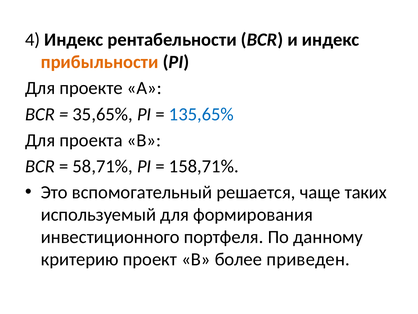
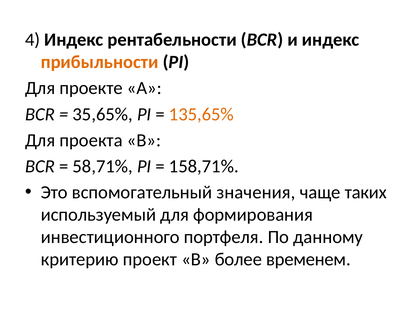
135,65% colour: blue -> orange
решается: решается -> значения
приведен: приведен -> временем
